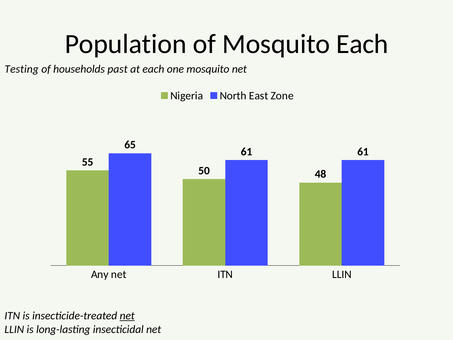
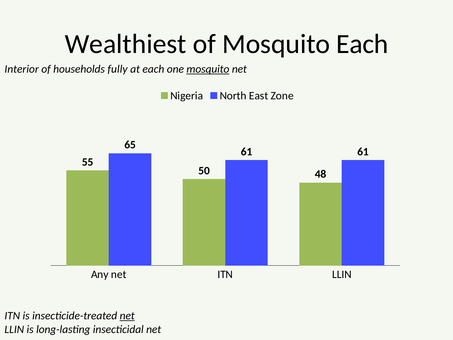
Population: Population -> Wealthiest
Testing: Testing -> Interior
past: past -> fully
mosquito at (208, 69) underline: none -> present
